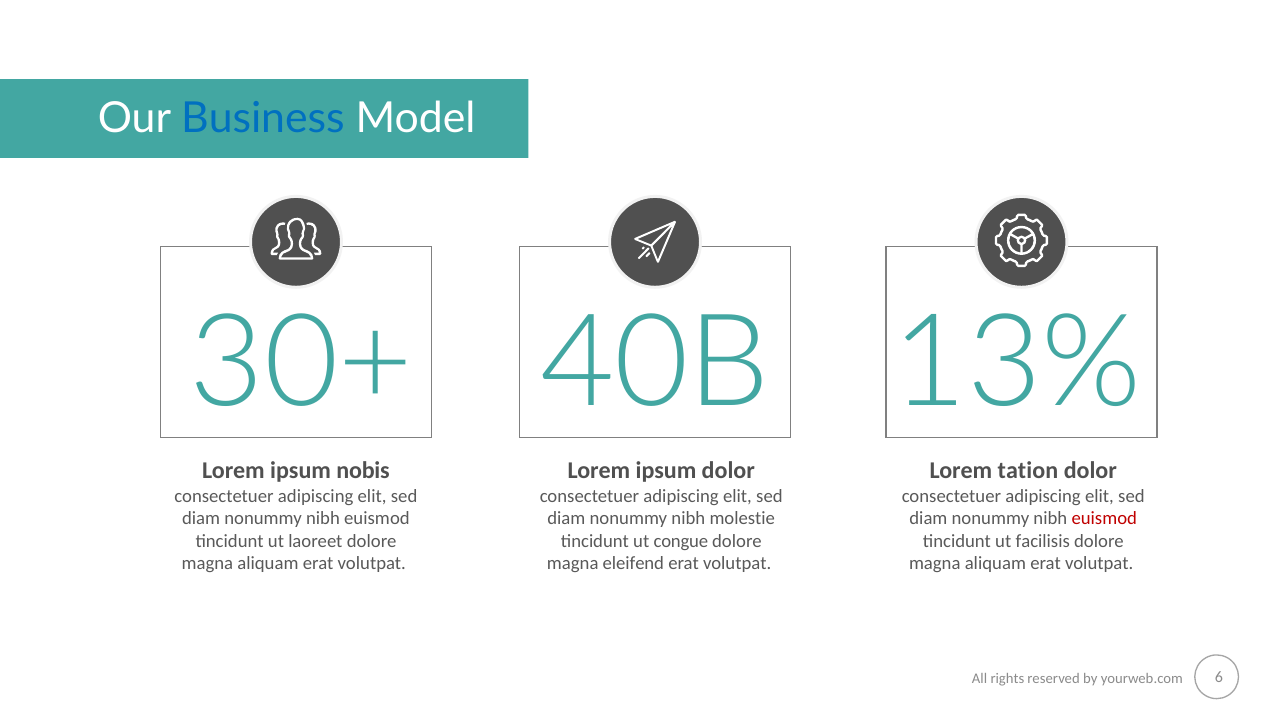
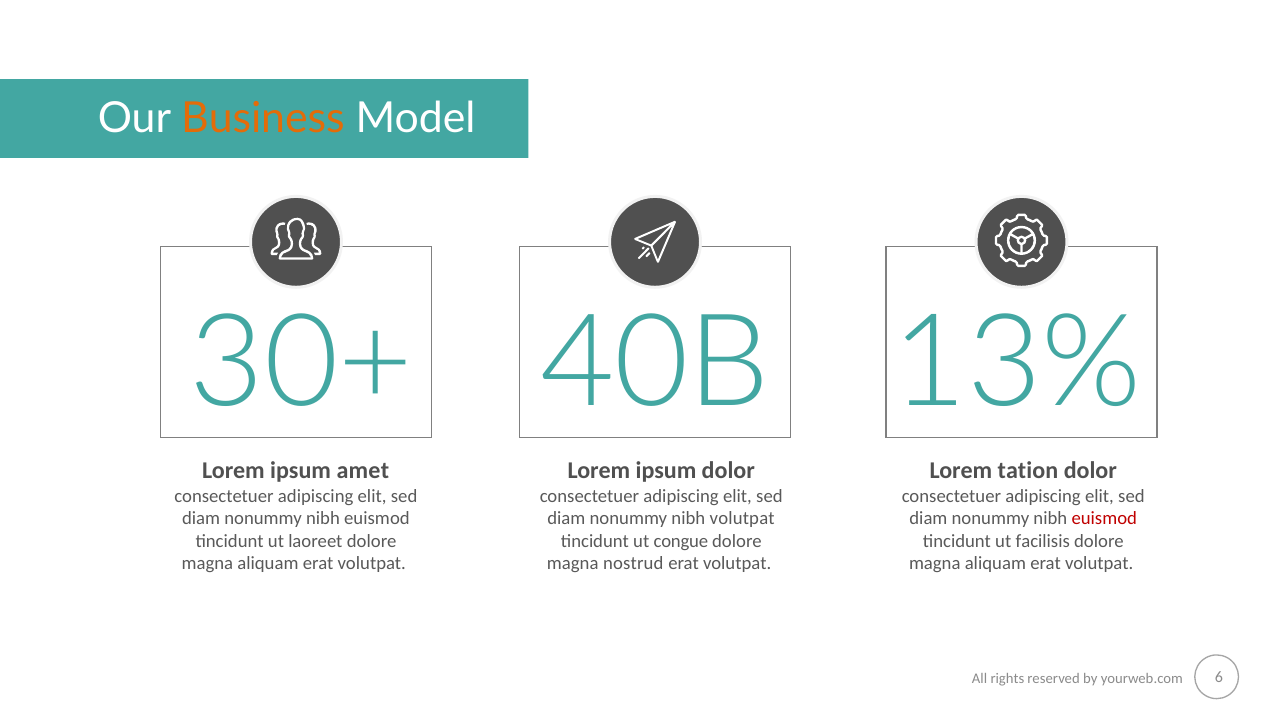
Business colour: blue -> orange
nobis: nobis -> amet
nibh molestie: molestie -> volutpat
eleifend: eleifend -> nostrud
